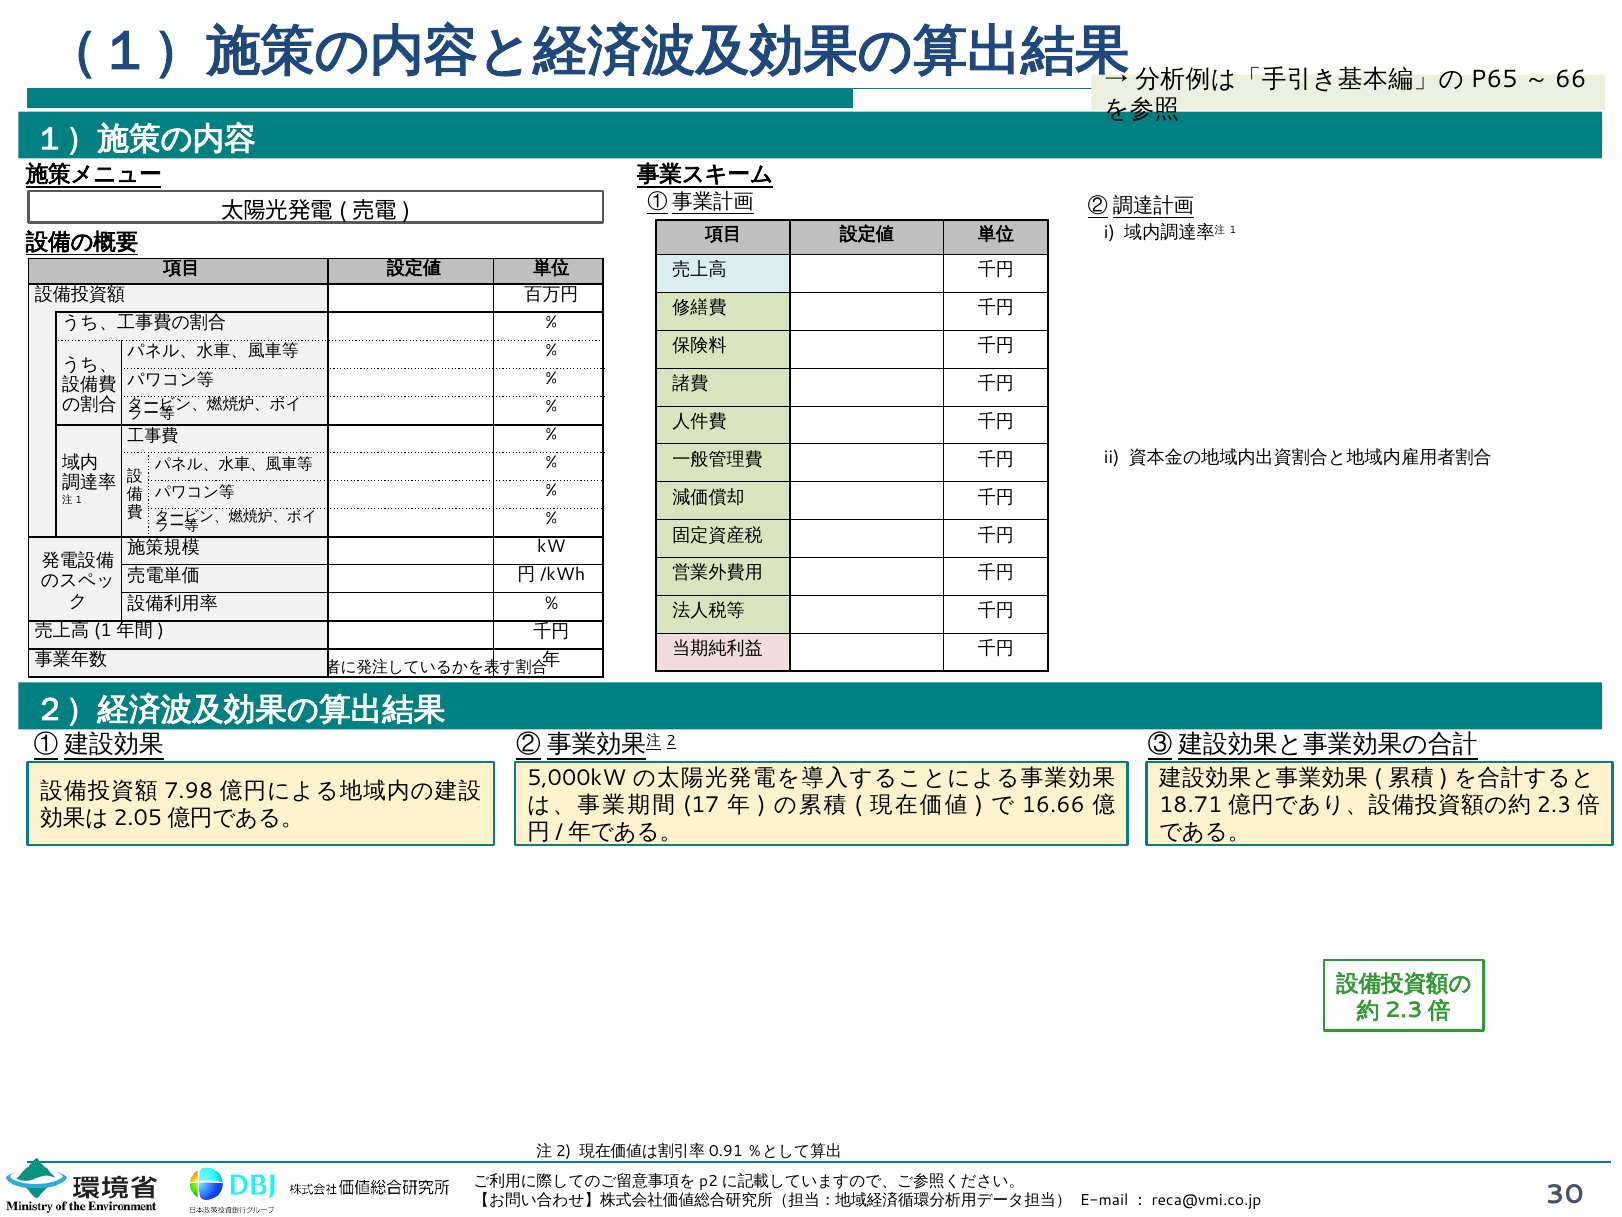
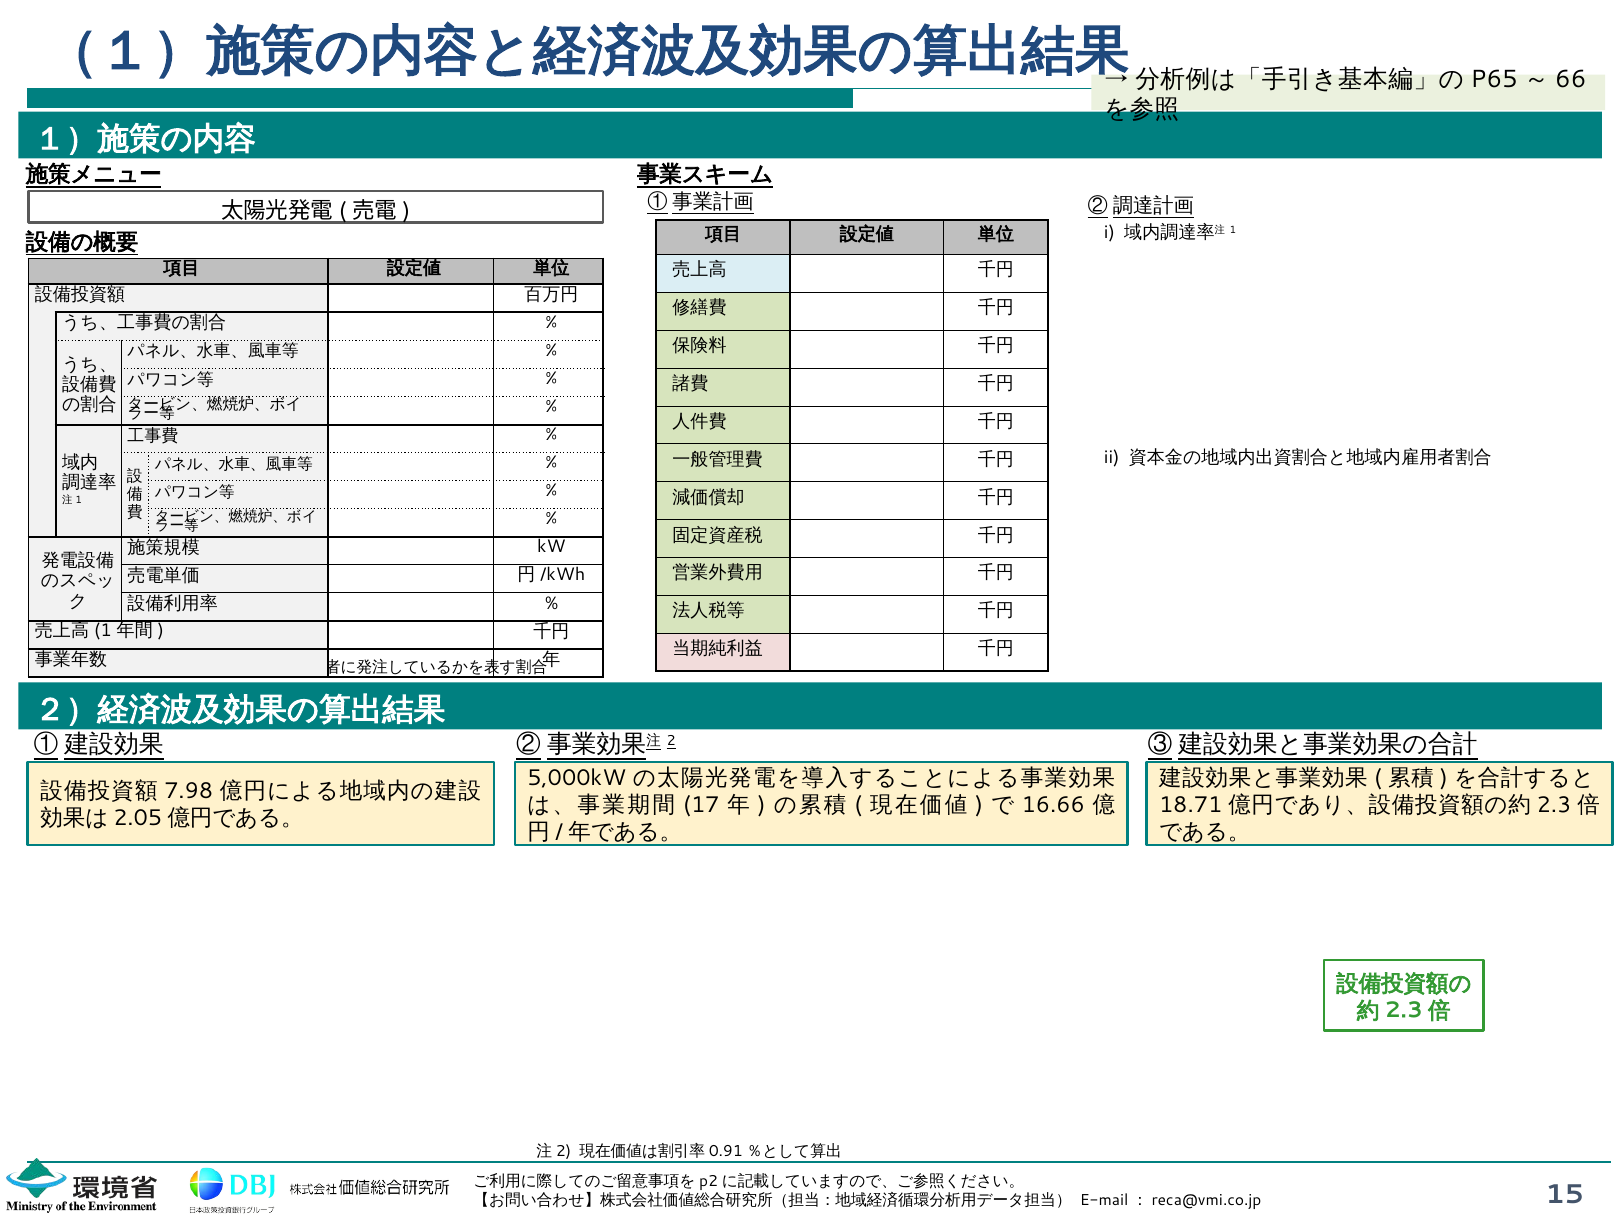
30: 30 -> 15
